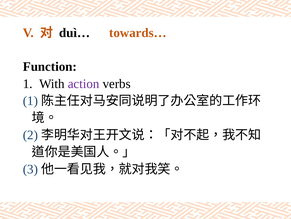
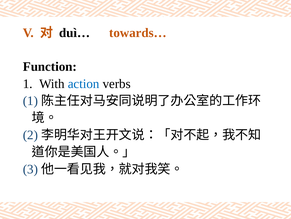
action colour: purple -> blue
